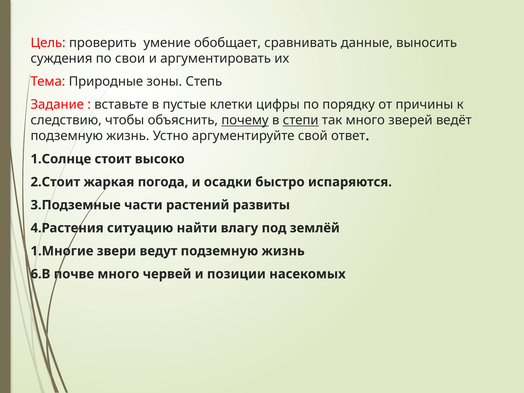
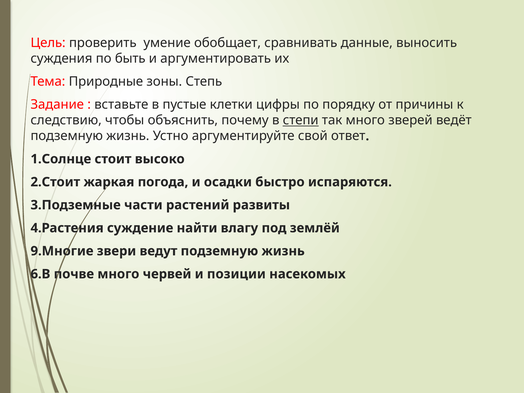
свои: свои -> быть
почему underline: present -> none
ситуацию: ситуацию -> суждение
1.Многие: 1.Многие -> 9.Многие
